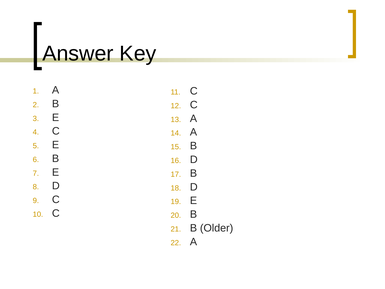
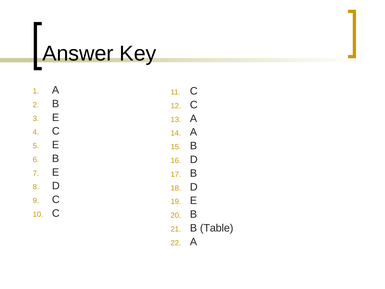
Older: Older -> Table
